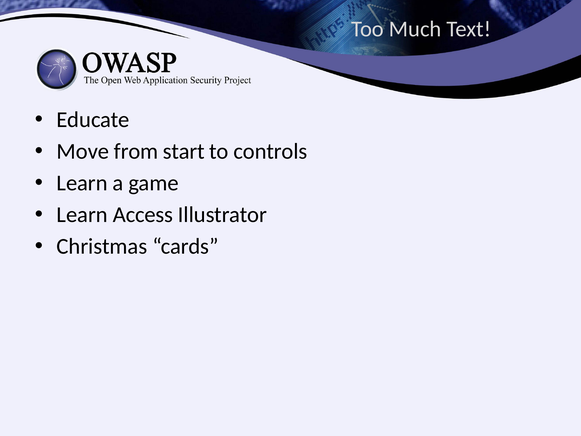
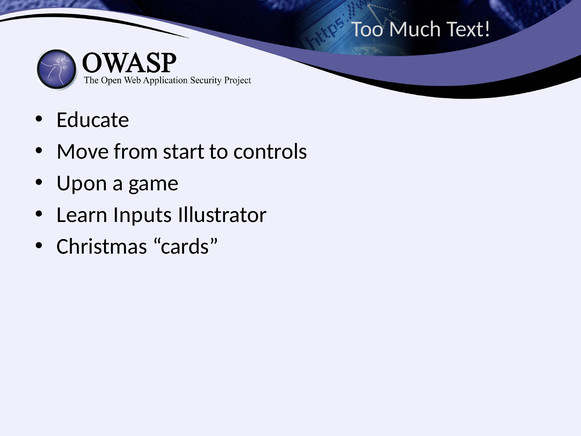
Learn at (82, 183): Learn -> Upon
Access: Access -> Inputs
